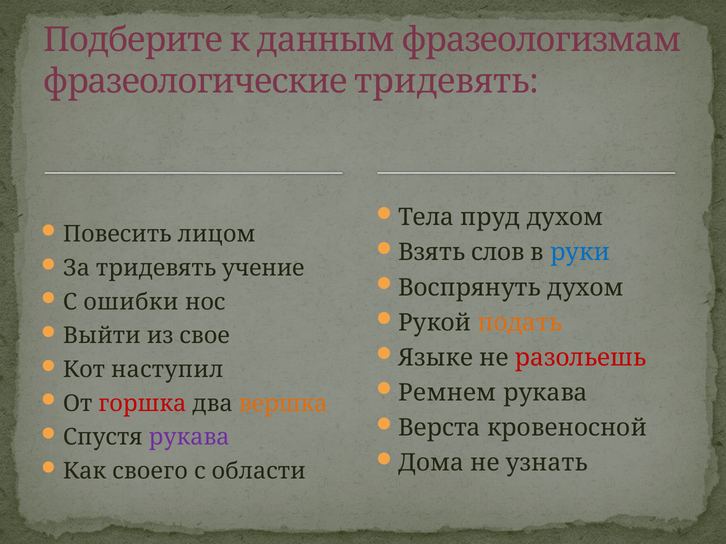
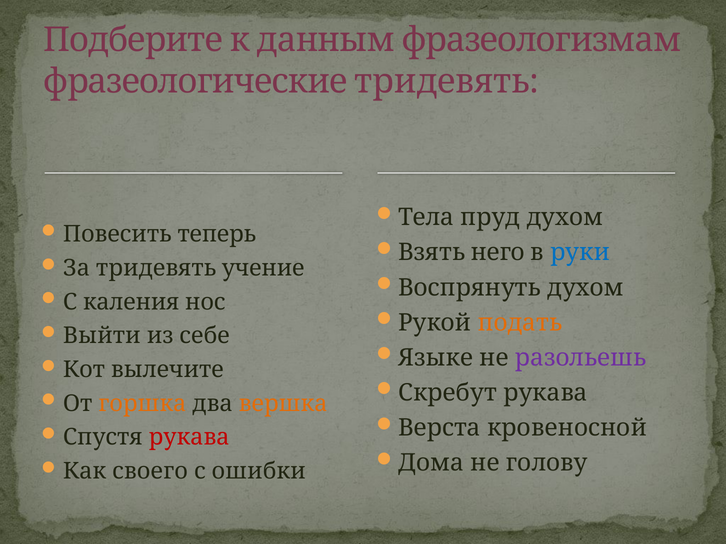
лицом: лицом -> теперь
слов: слов -> него
ошибки: ошибки -> каления
свое: свое -> себе
разольешь colour: red -> purple
наступил: наступил -> вылечите
Ремнем: Ремнем -> Скребут
горшка colour: red -> orange
рукава at (189, 438) colour: purple -> red
узнать: узнать -> голову
области: области -> ошибки
